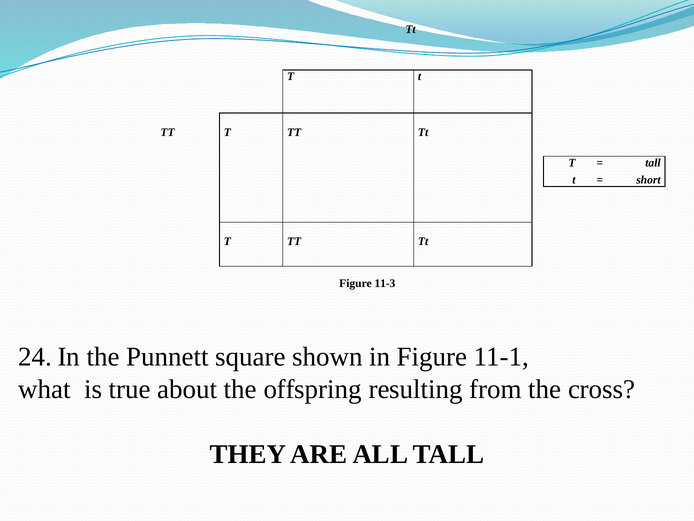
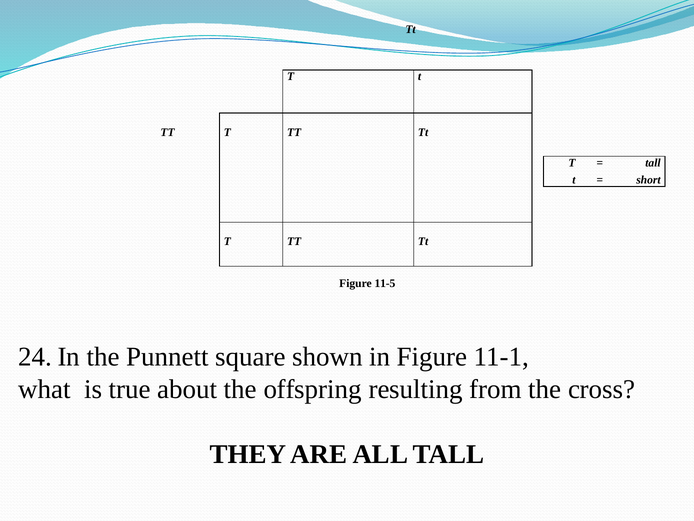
11-3: 11-3 -> 11-5
